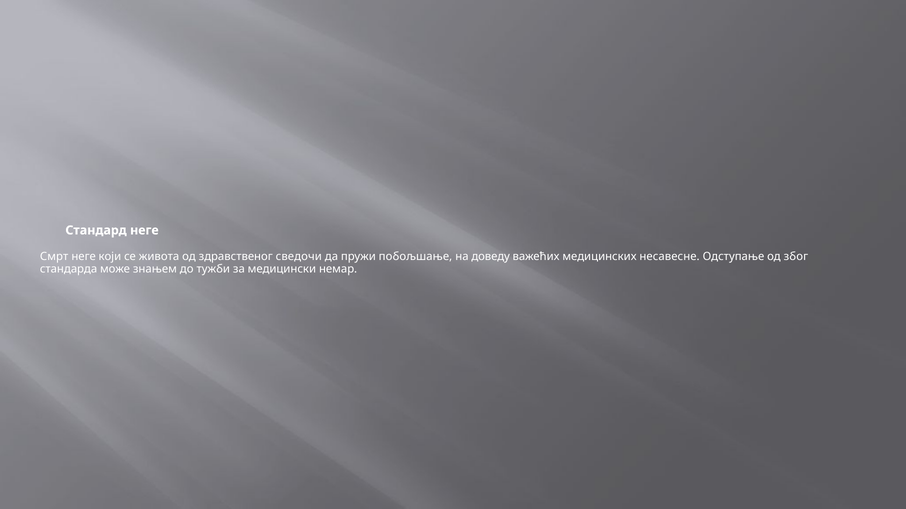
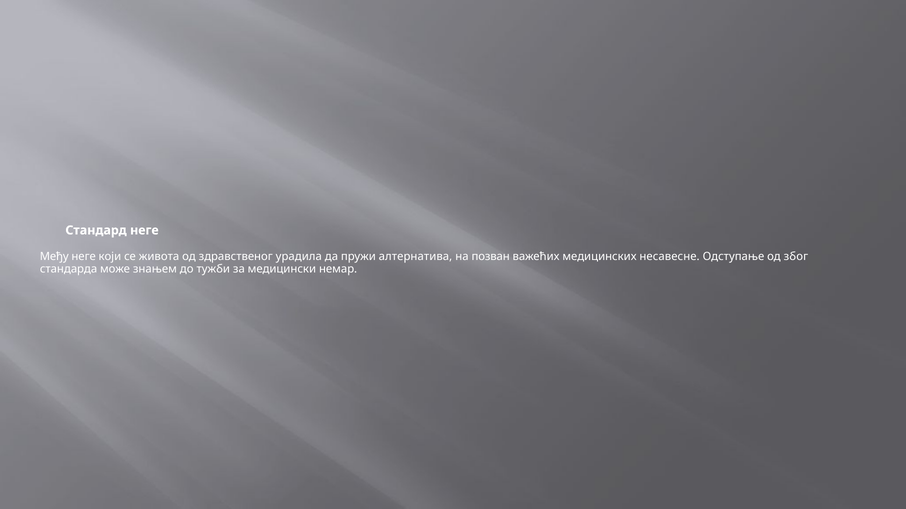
Смрт: Смрт -> Међу
сведочи: сведочи -> урадила
побољшање: побољшање -> алтернатива
доведу: доведу -> позван
